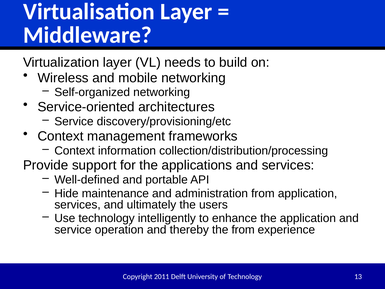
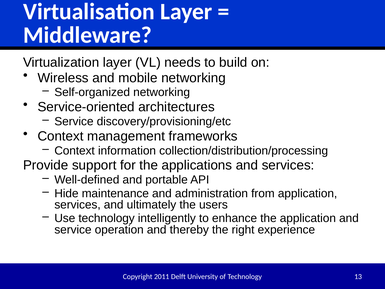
the from: from -> right
